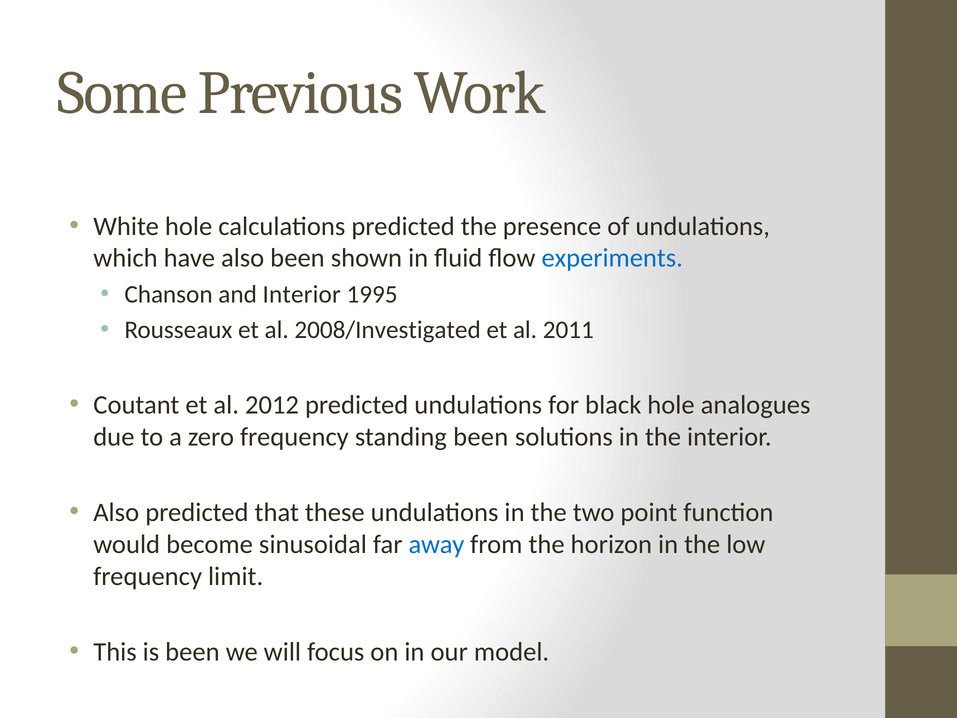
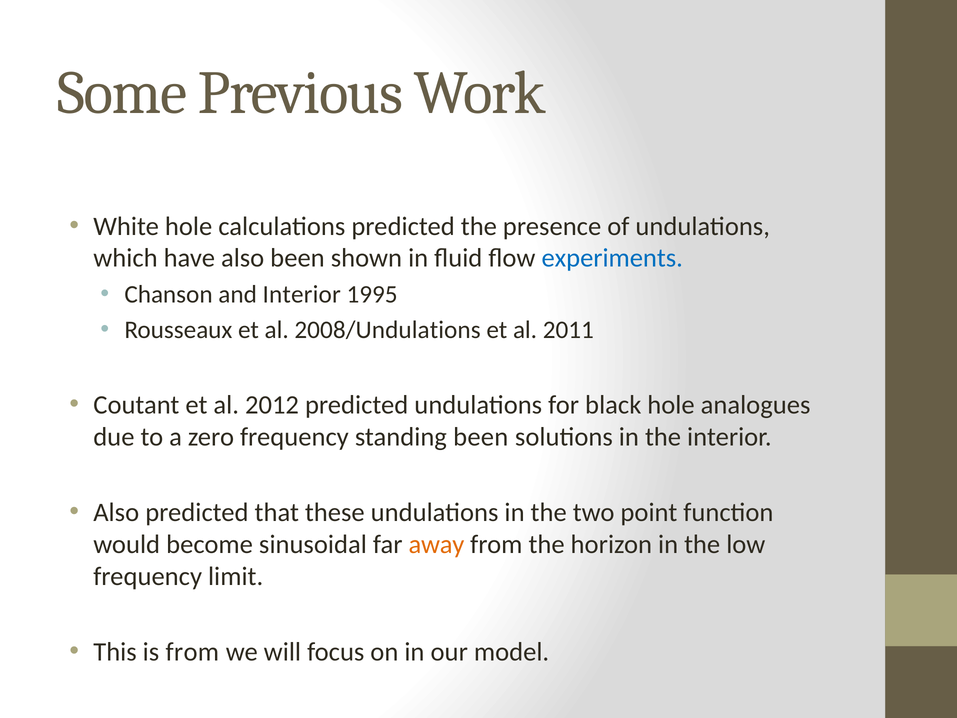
2008/Investigated: 2008/Investigated -> 2008/Undulations
away colour: blue -> orange
is been: been -> from
